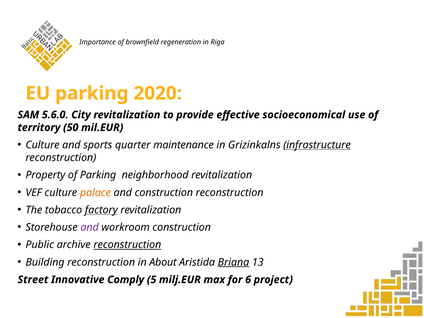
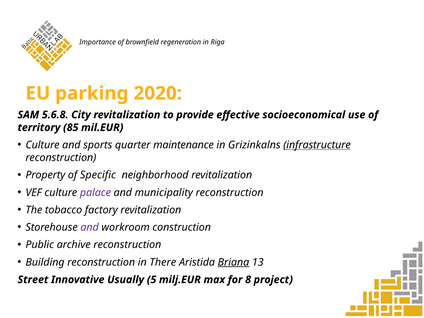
5.6.0: 5.6.0 -> 5.6.8
50: 50 -> 85
of Parking: Parking -> Specific
palace colour: orange -> purple
and construction: construction -> municipality
factory underline: present -> none
reconstruction at (127, 245) underline: present -> none
About: About -> There
Comply: Comply -> Usually
6: 6 -> 8
